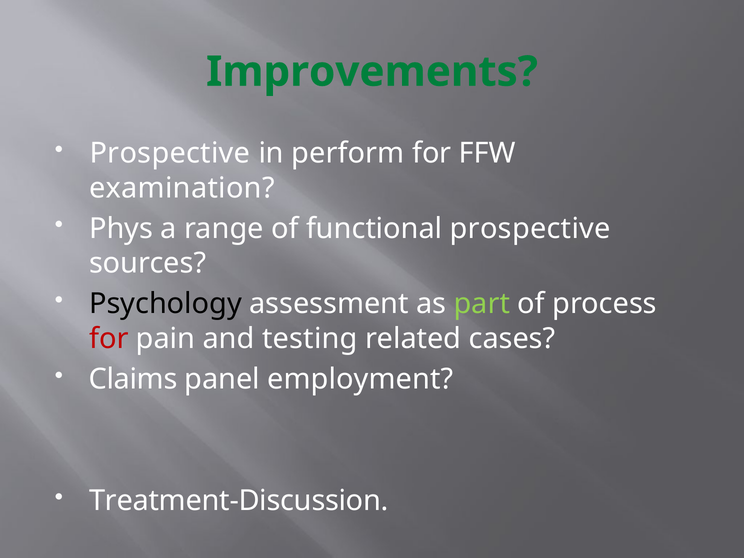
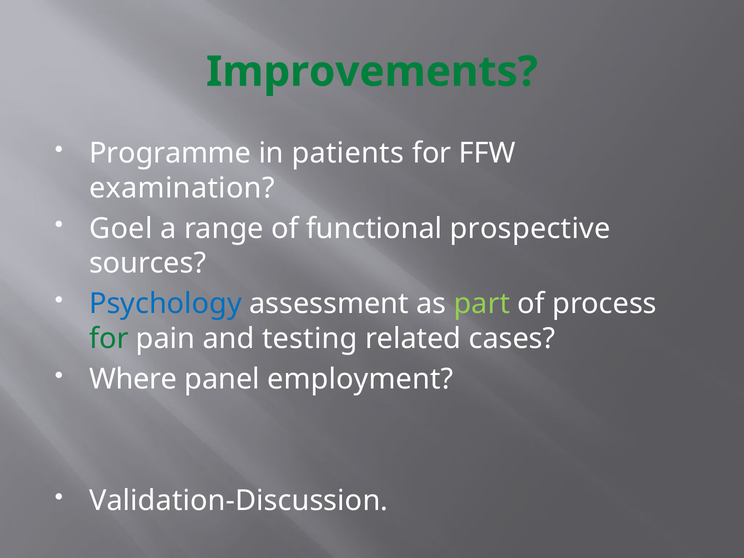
Prospective at (170, 153): Prospective -> Programme
perform: perform -> patients
Phys: Phys -> Goel
Psychology colour: black -> blue
for at (109, 339) colour: red -> green
Claims: Claims -> Where
Treatment-Discussion: Treatment-Discussion -> Validation-Discussion
